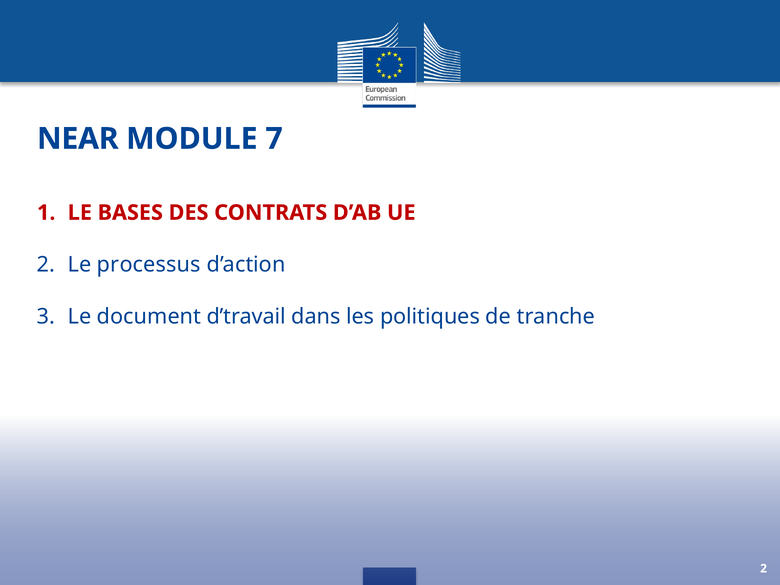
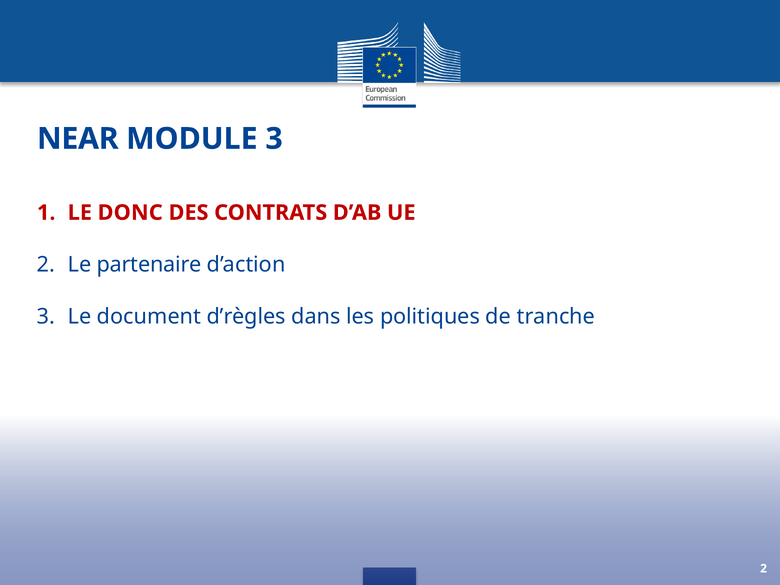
MODULE 7: 7 -> 3
BASES: BASES -> DONC
processus: processus -> partenaire
d’travail: d’travail -> d’règles
